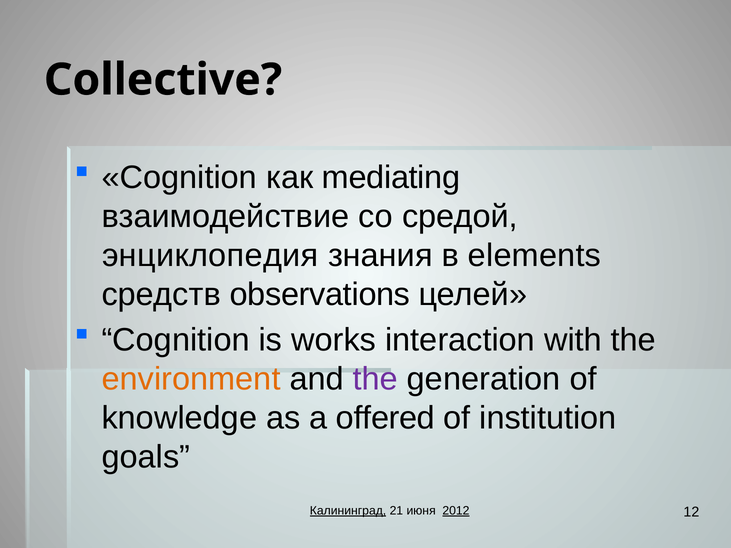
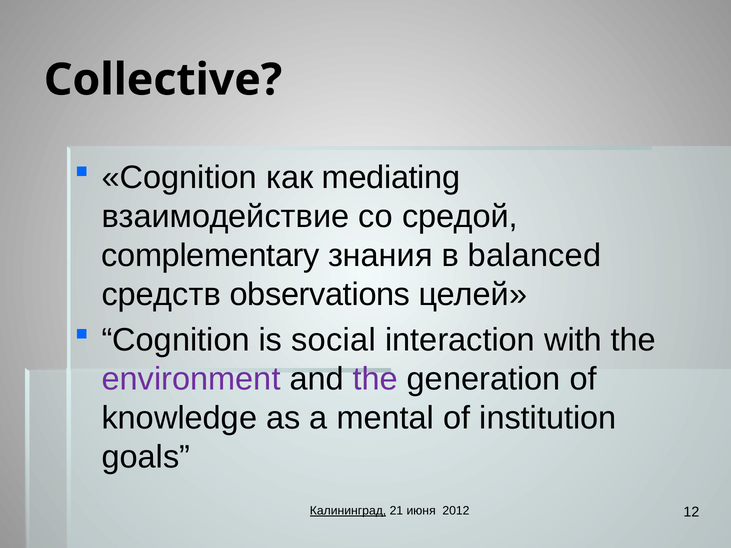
энциклопедия: энциклопедия -> complementary
elements: elements -> balanced
works: works -> social
environment colour: orange -> purple
offered: offered -> mental
2012 underline: present -> none
